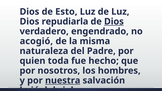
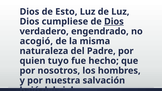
repudiarla: repudiarla -> cumpliese
toda: toda -> tuyo
nuestra underline: present -> none
